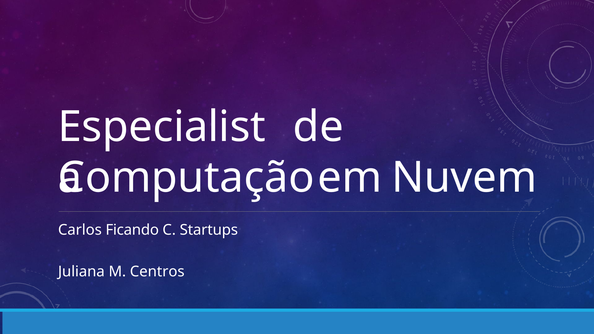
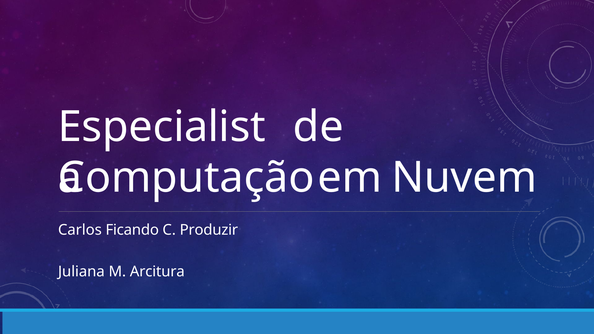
Startups: Startups -> Produzir
Centros: Centros -> Arcitura
